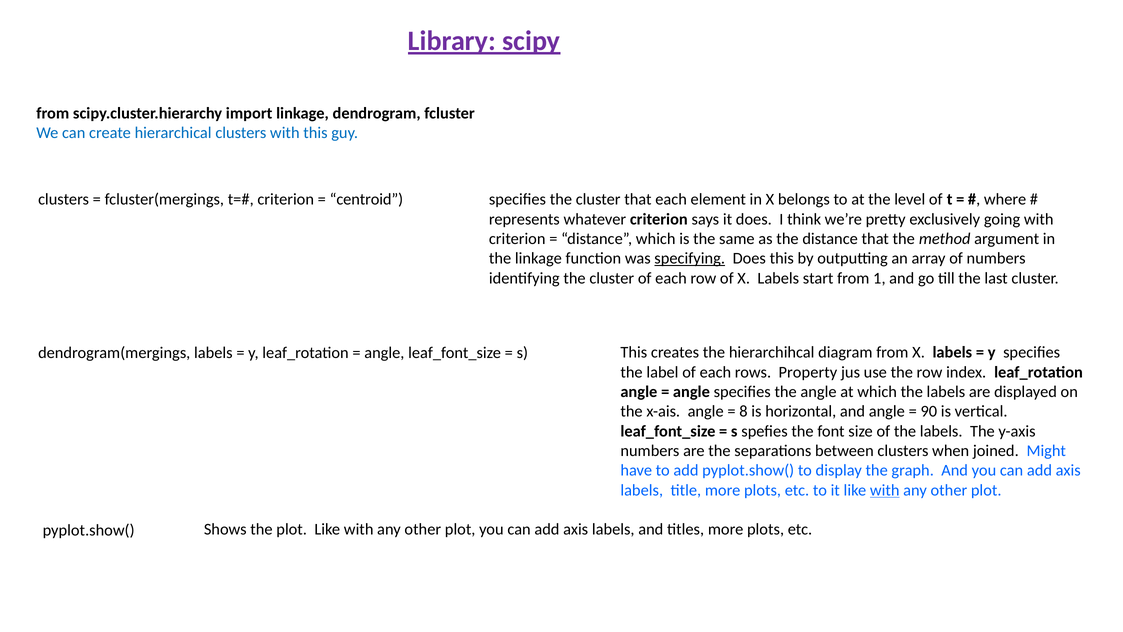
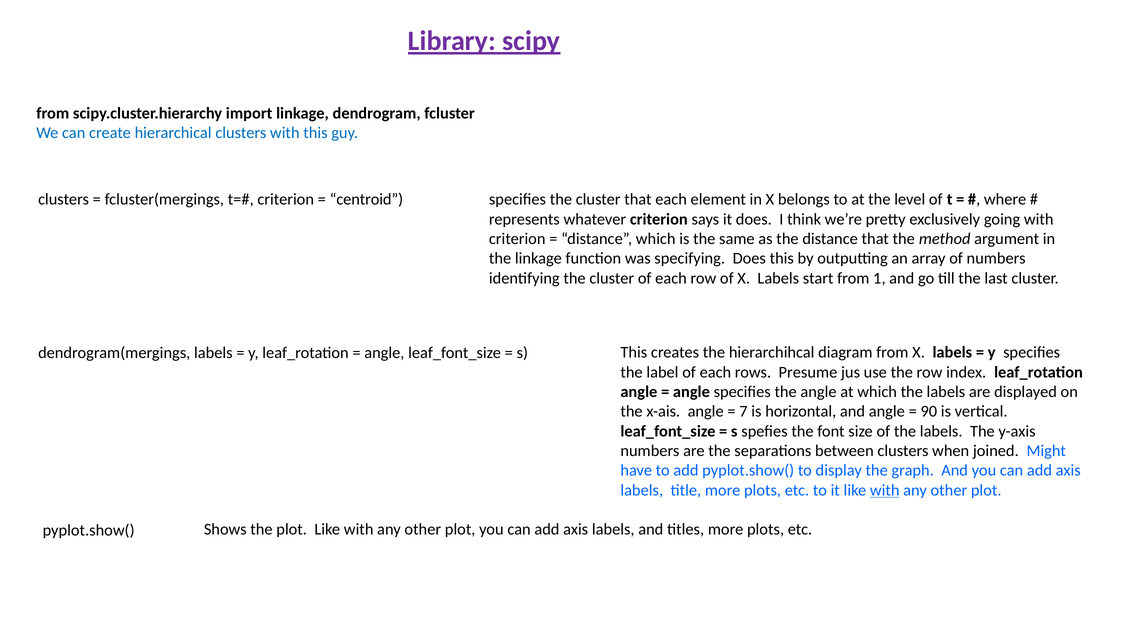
specifying underline: present -> none
Property: Property -> Presume
8: 8 -> 7
